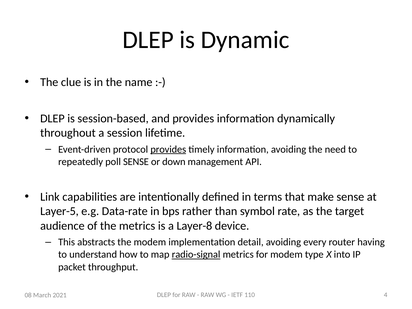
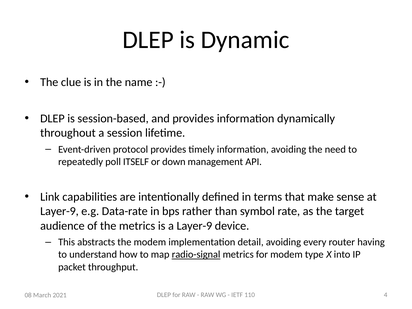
provides at (168, 149) underline: present -> none
poll SENSE: SENSE -> ITSELF
Layer-5 at (59, 211): Layer-5 -> Layer-9
a Layer-8: Layer-8 -> Layer-9
